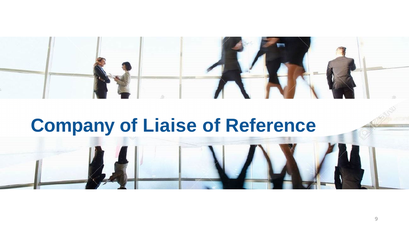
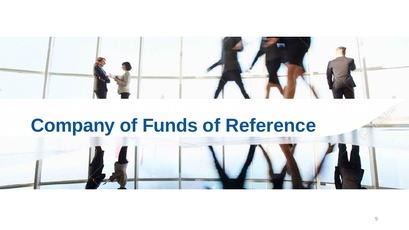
Liaise: Liaise -> Funds
